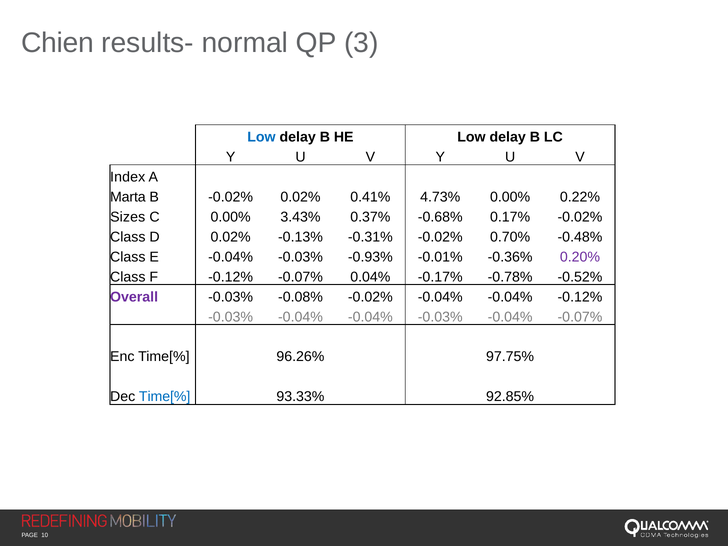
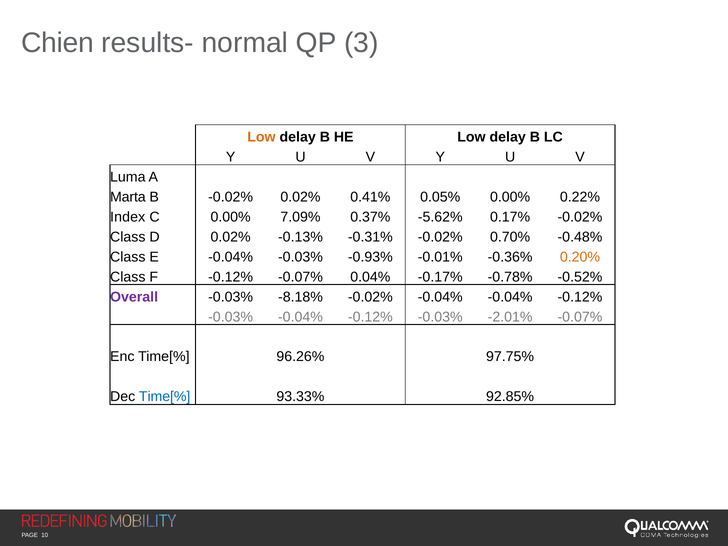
Low at (261, 137) colour: blue -> orange
Index: Index -> Luma
4.73%: 4.73% -> 0.05%
Sizes: Sizes -> Index
3.43%: 3.43% -> 7.09%
-0.68%: -0.68% -> -5.62%
0.20% colour: purple -> orange
-0.08%: -0.08% -> -8.18%
-0.03% -0.04% -0.04%: -0.04% -> -0.12%
-0.04% at (510, 317): -0.04% -> -2.01%
